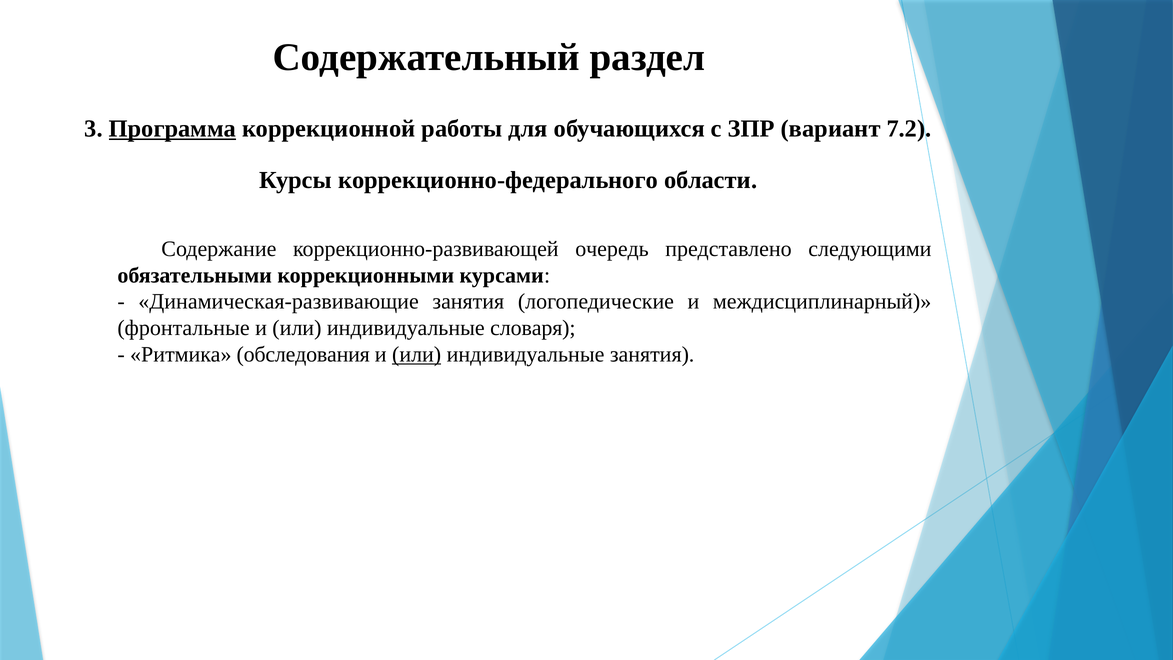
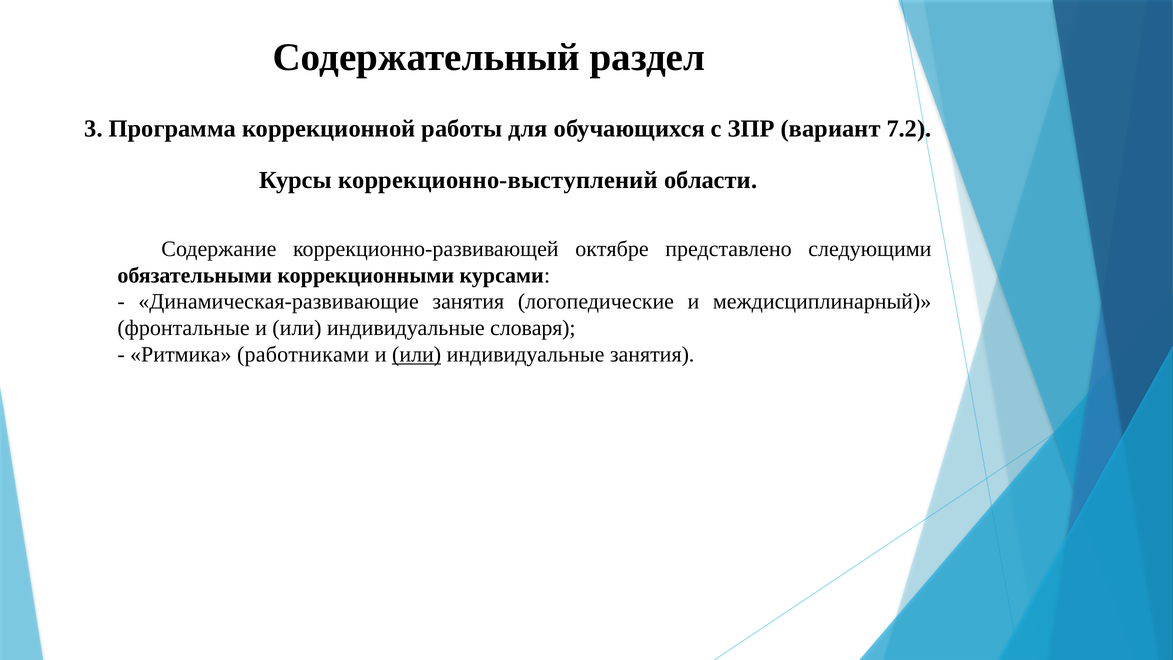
Программа underline: present -> none
коррекционно-федерального: коррекционно-федерального -> коррекционно-выступлений
очередь: очередь -> октябре
обследования: обследования -> работниками
